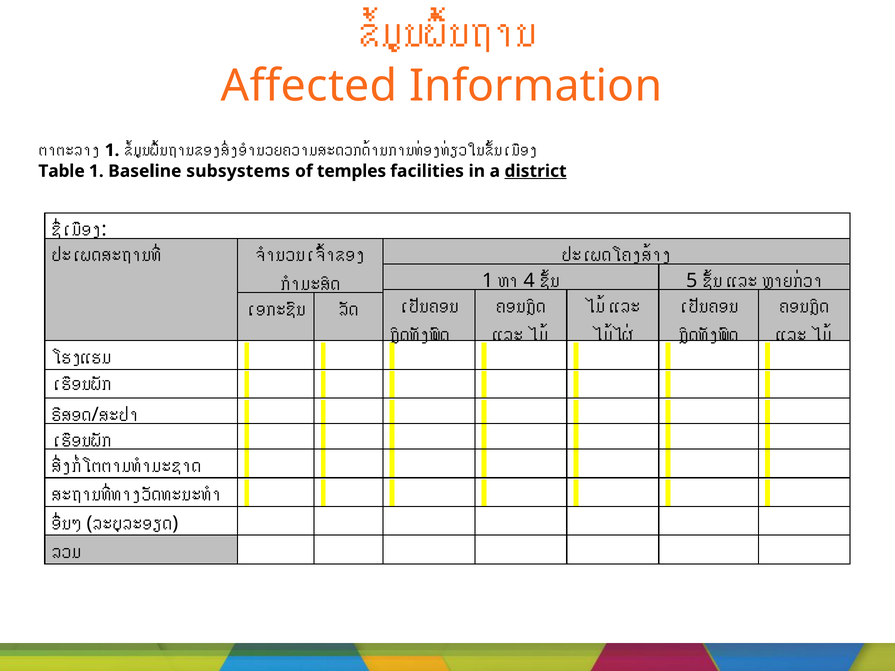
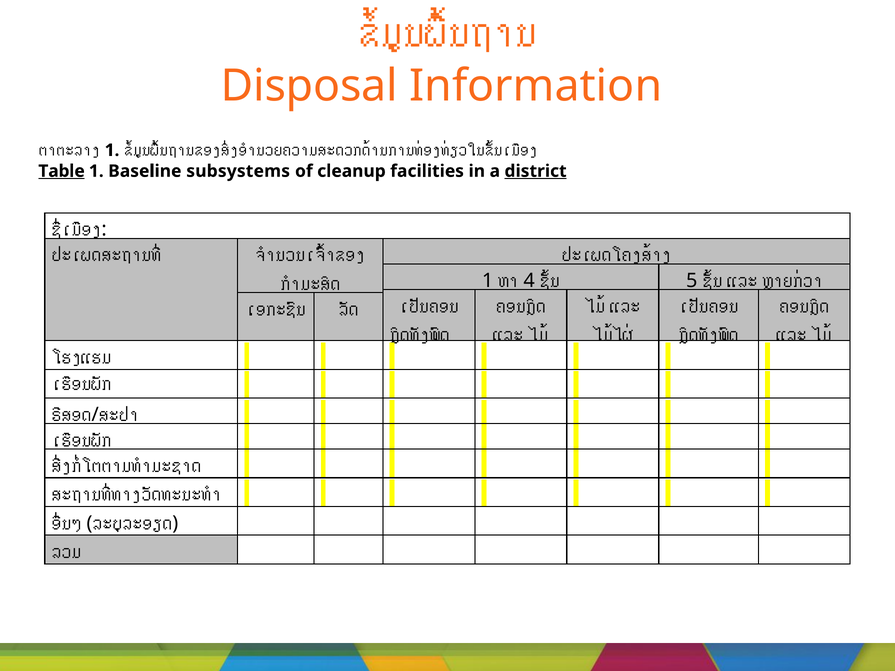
Affected: Affected -> Disposal
Table underline: none -> present
temples: temples -> cleanup
